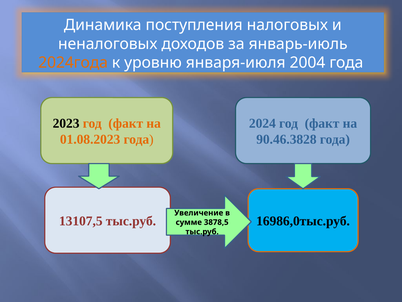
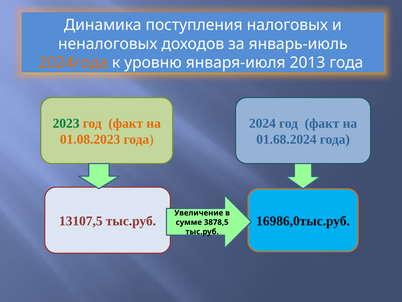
2004: 2004 -> 2013
2023 colour: black -> green
90.46.3828: 90.46.3828 -> 01.68.2024
